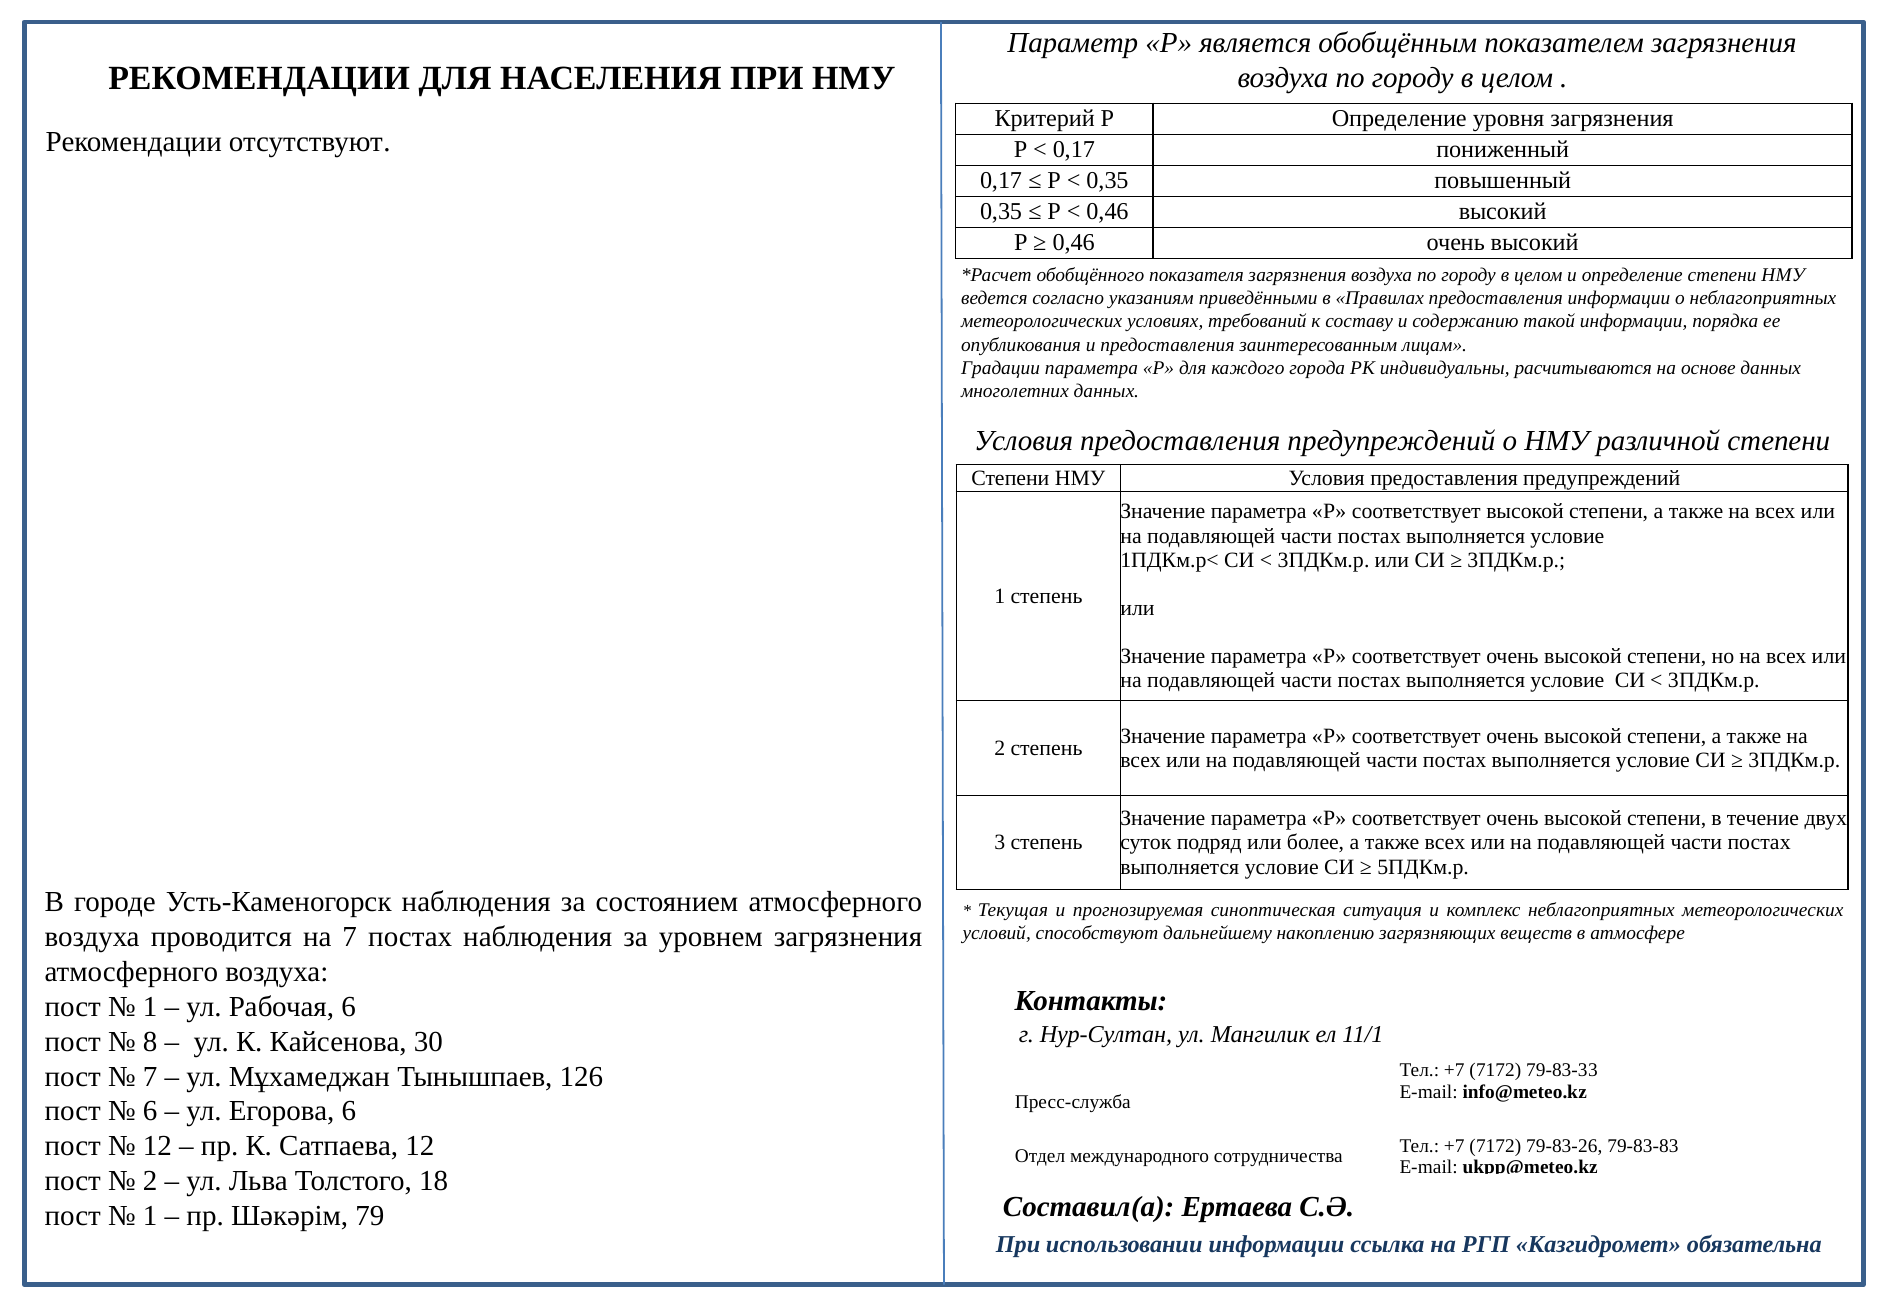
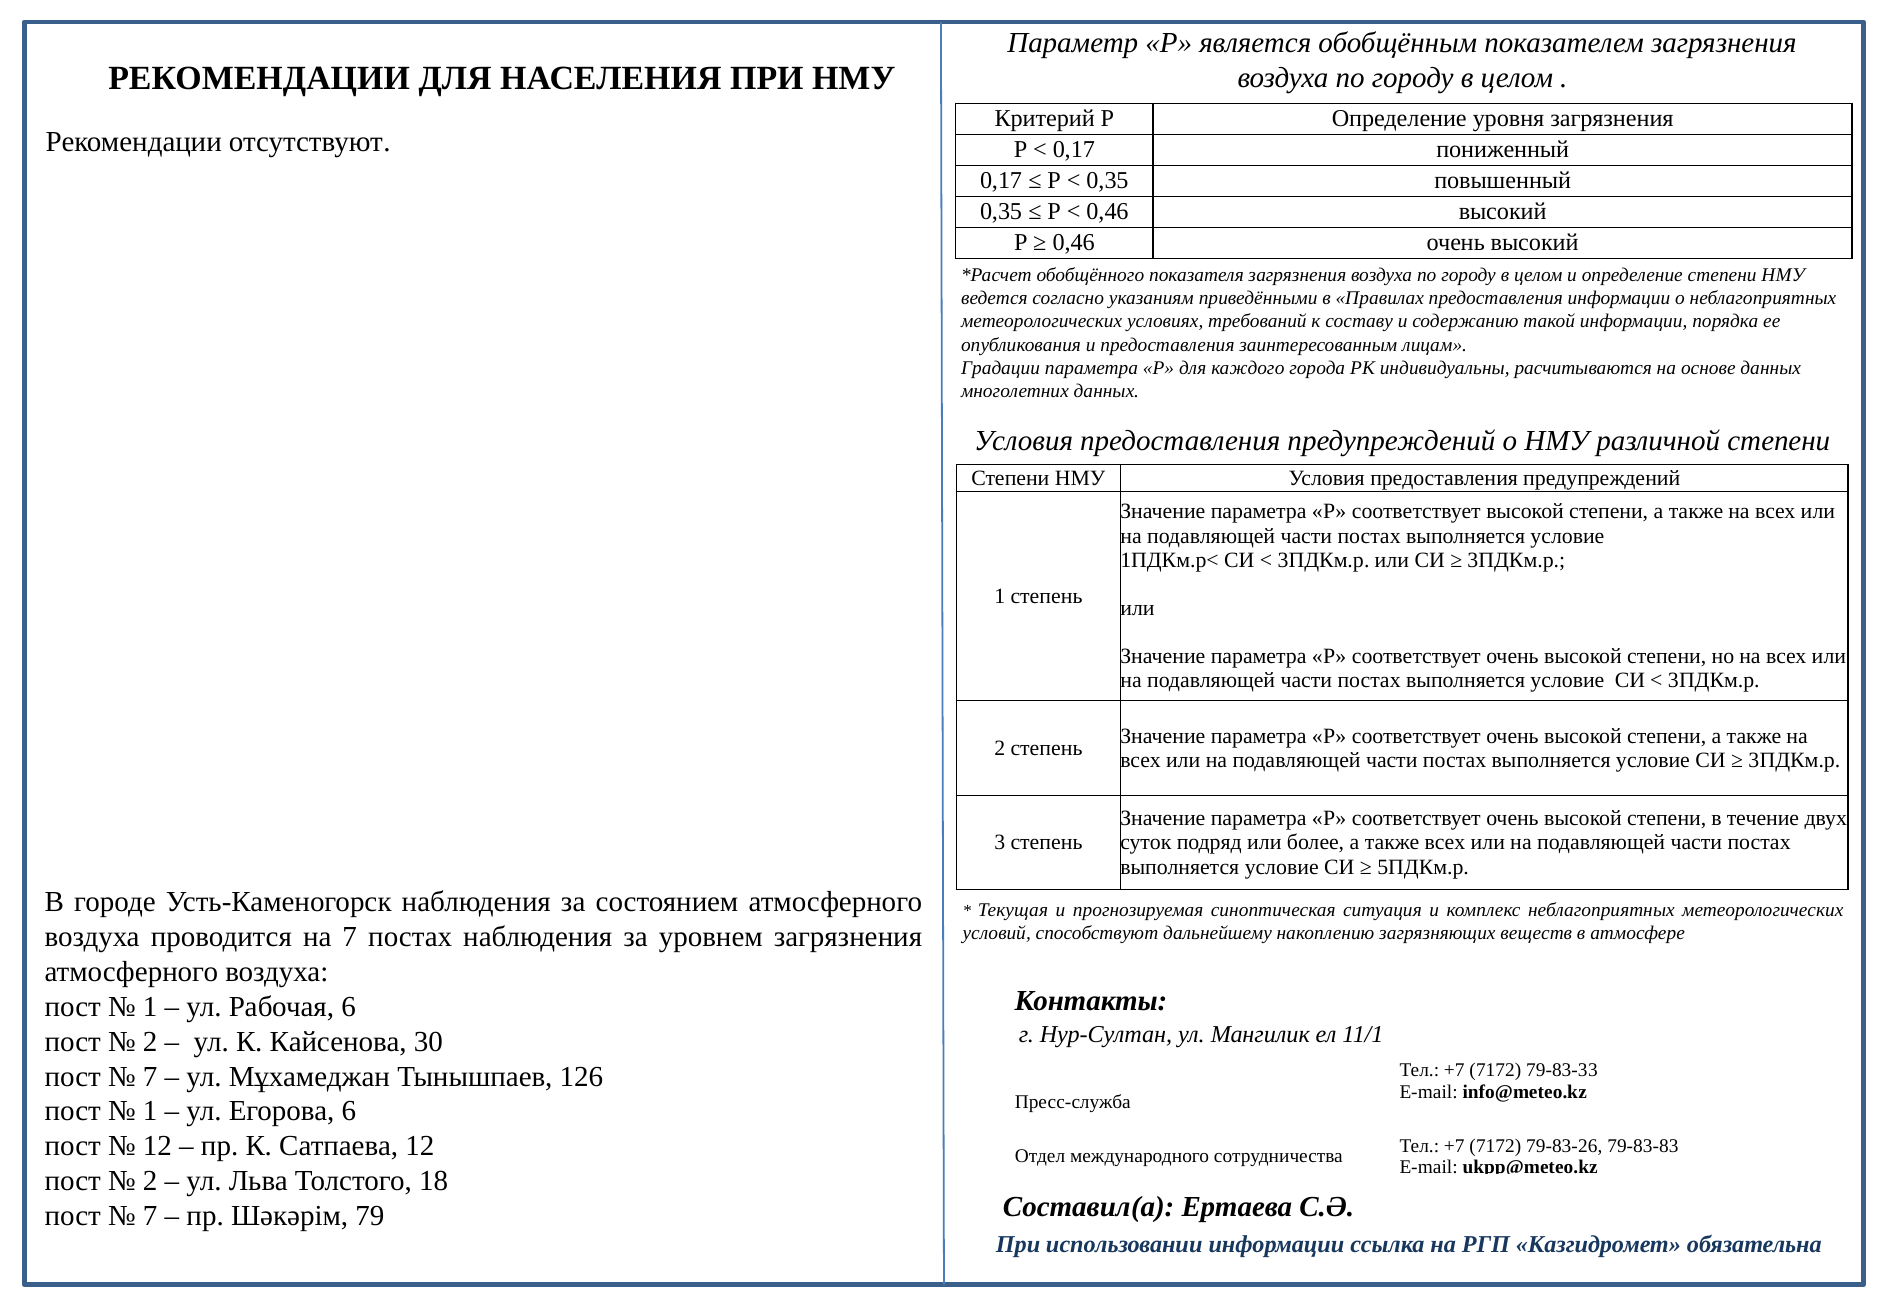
8 at (150, 1042): 8 -> 2
6 at (150, 1111): 6 -> 1
1 at (150, 1216): 1 -> 7
